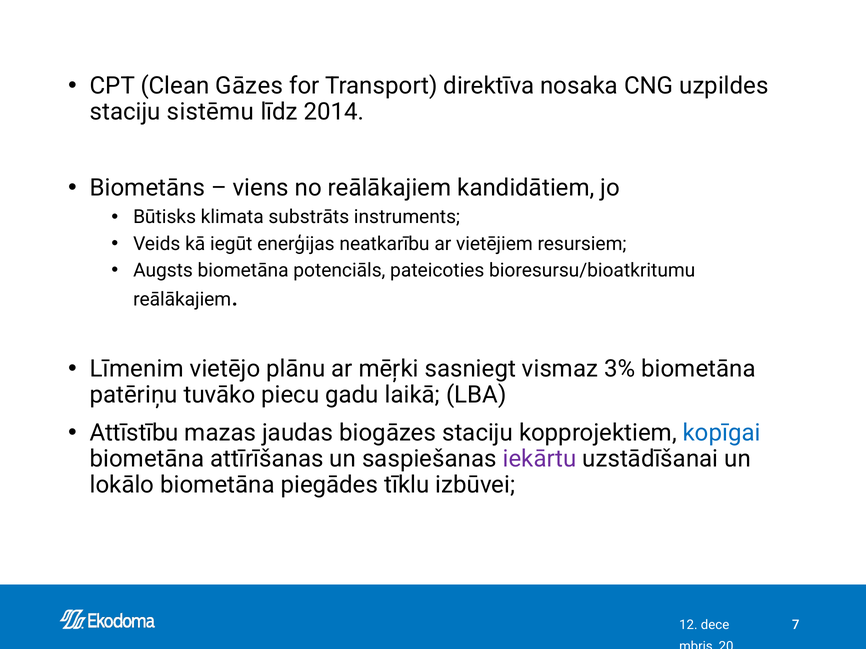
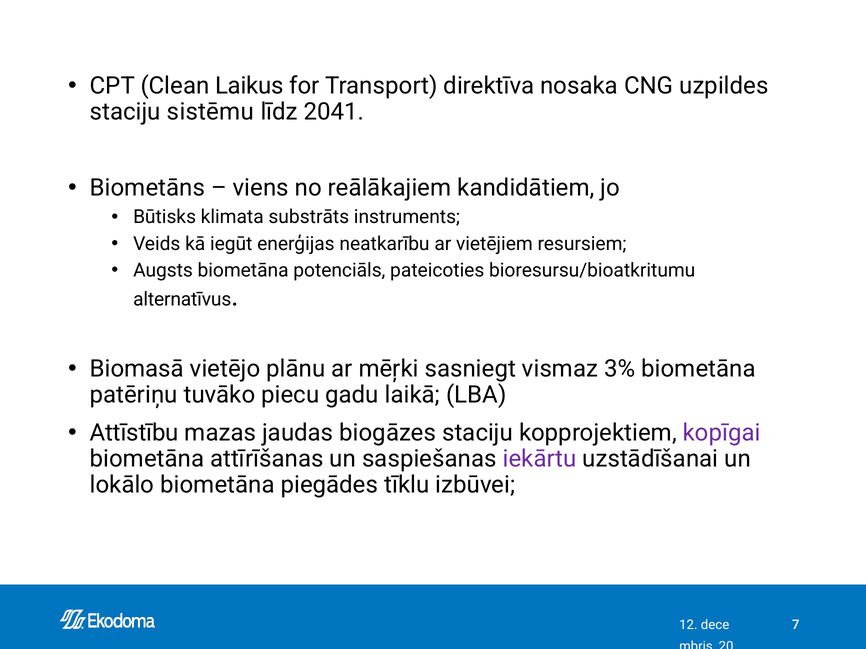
Gāzes: Gāzes -> Laikus
2014: 2014 -> 2041
reālākajiem at (182, 300): reālākajiem -> alternatīvus
Līmenim: Līmenim -> Biomasā
kopīgai colour: blue -> purple
